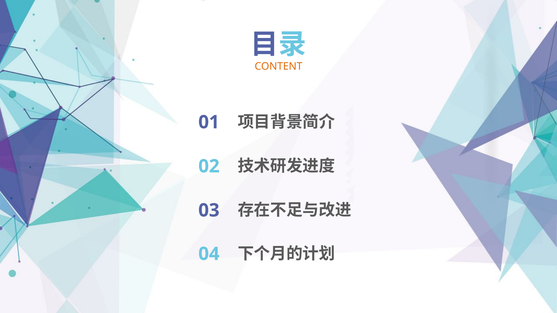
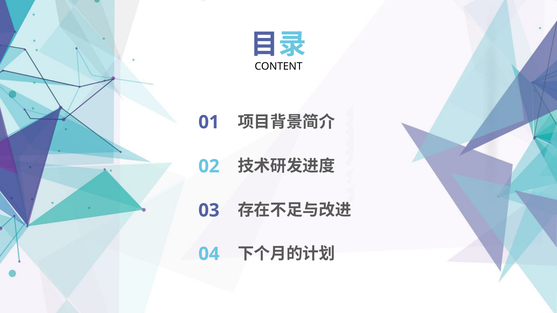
CONTENT colour: orange -> black
